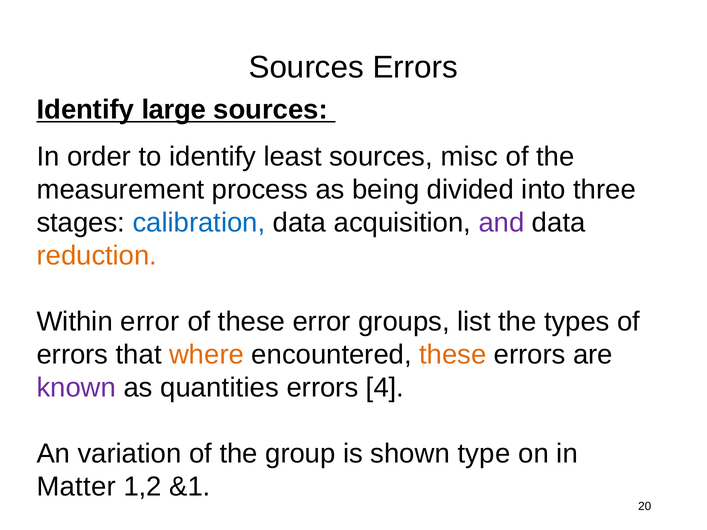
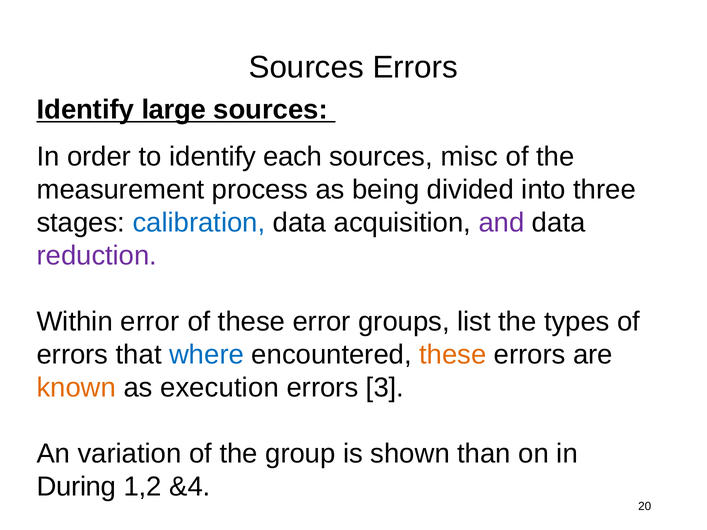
least: least -> each
reduction colour: orange -> purple
where colour: orange -> blue
known colour: purple -> orange
quantities: quantities -> execution
4: 4 -> 3
type: type -> than
Matter: Matter -> During
&1: &1 -> &4
